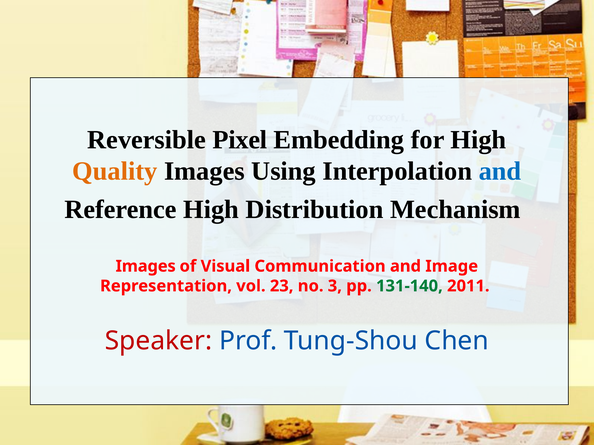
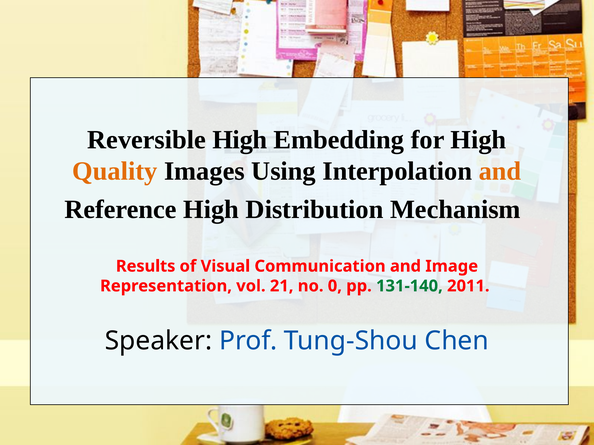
Reversible Pixel: Pixel -> High
and at (500, 171) colour: blue -> orange
Images at (146, 266): Images -> Results
23: 23 -> 21
3: 3 -> 0
Speaker colour: red -> black
